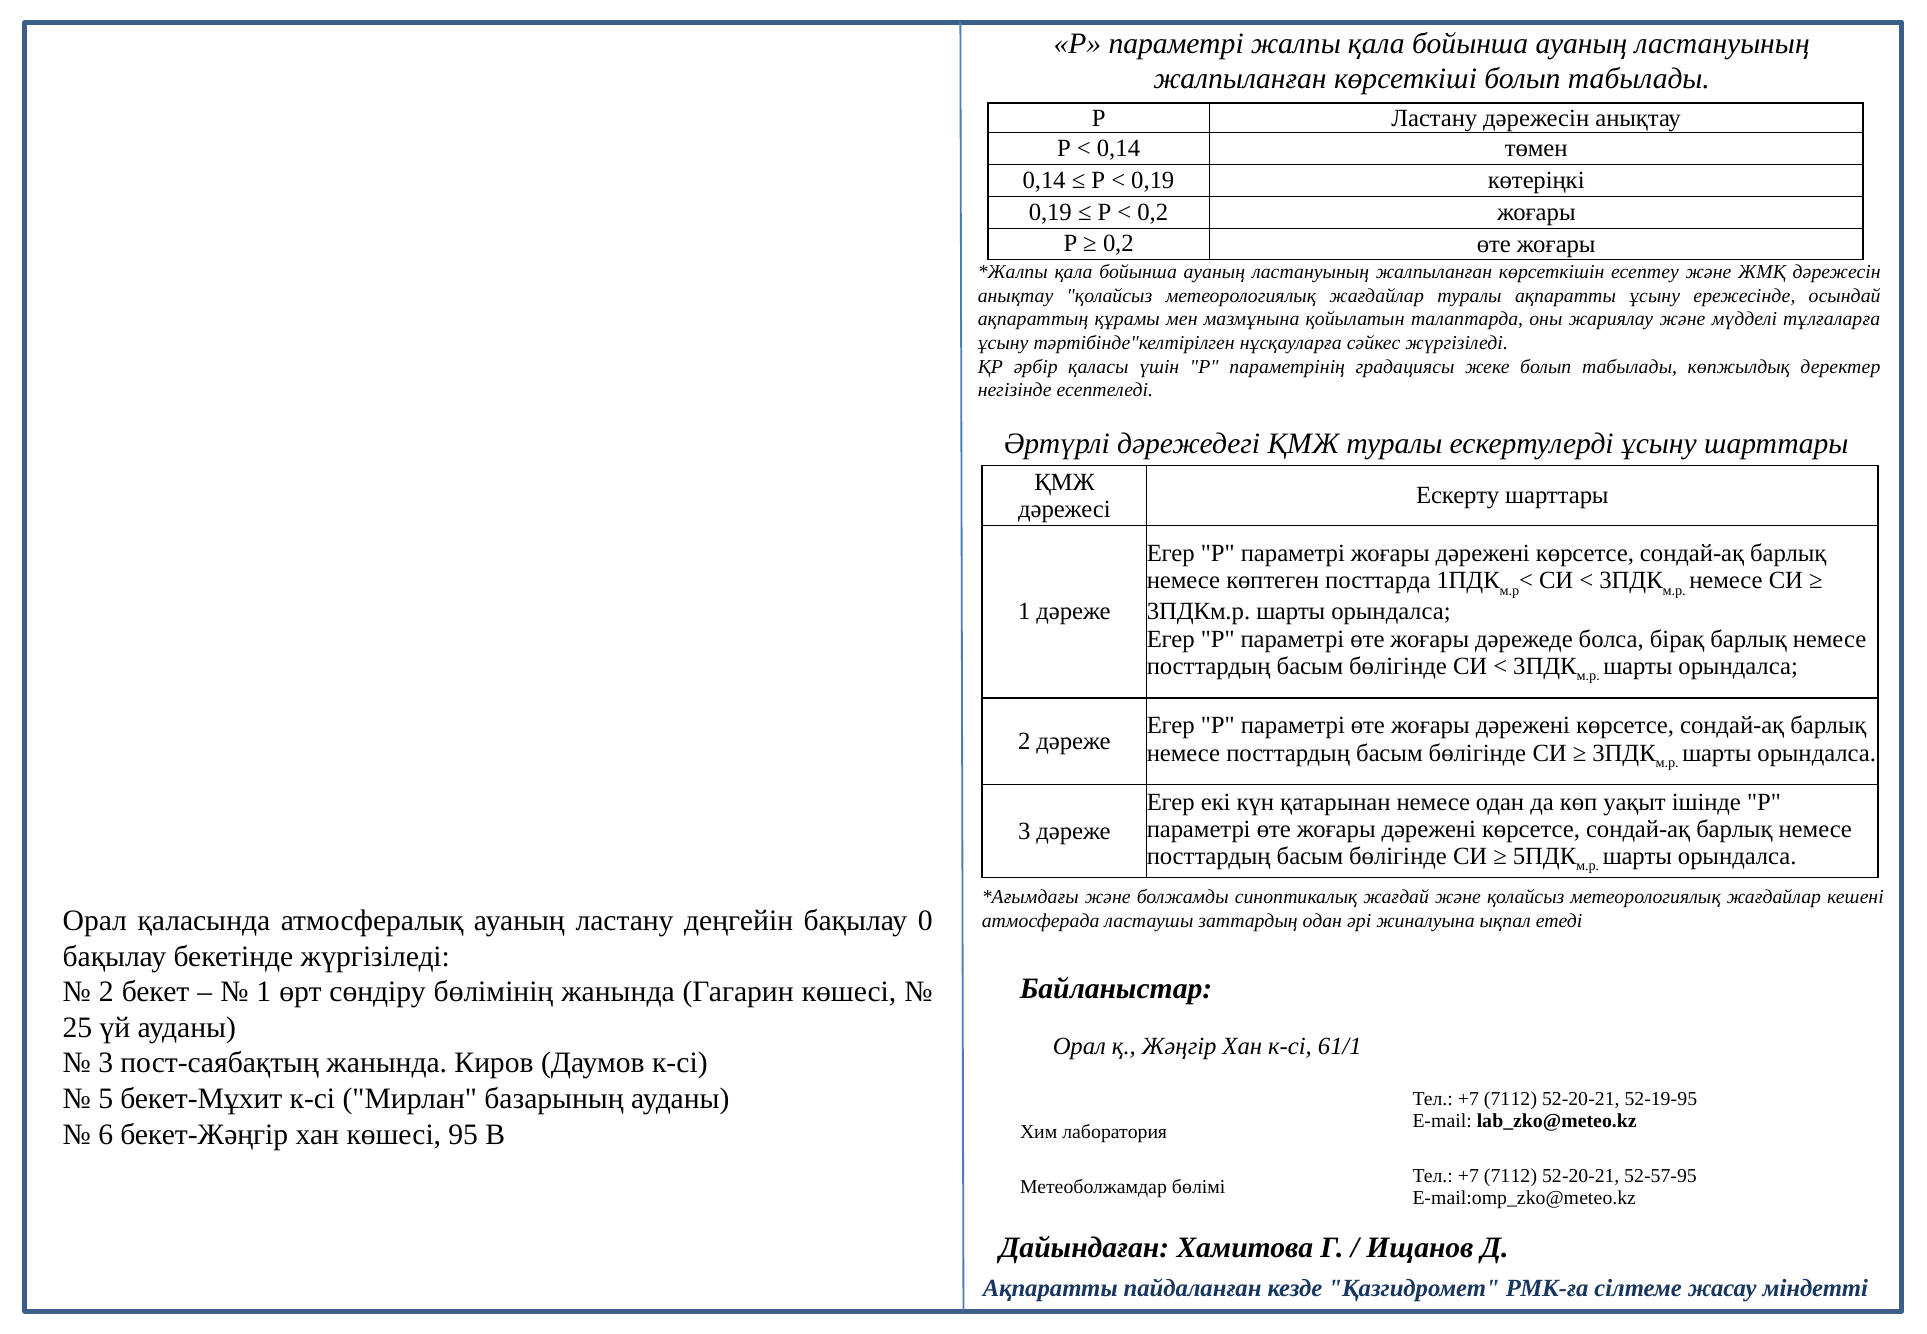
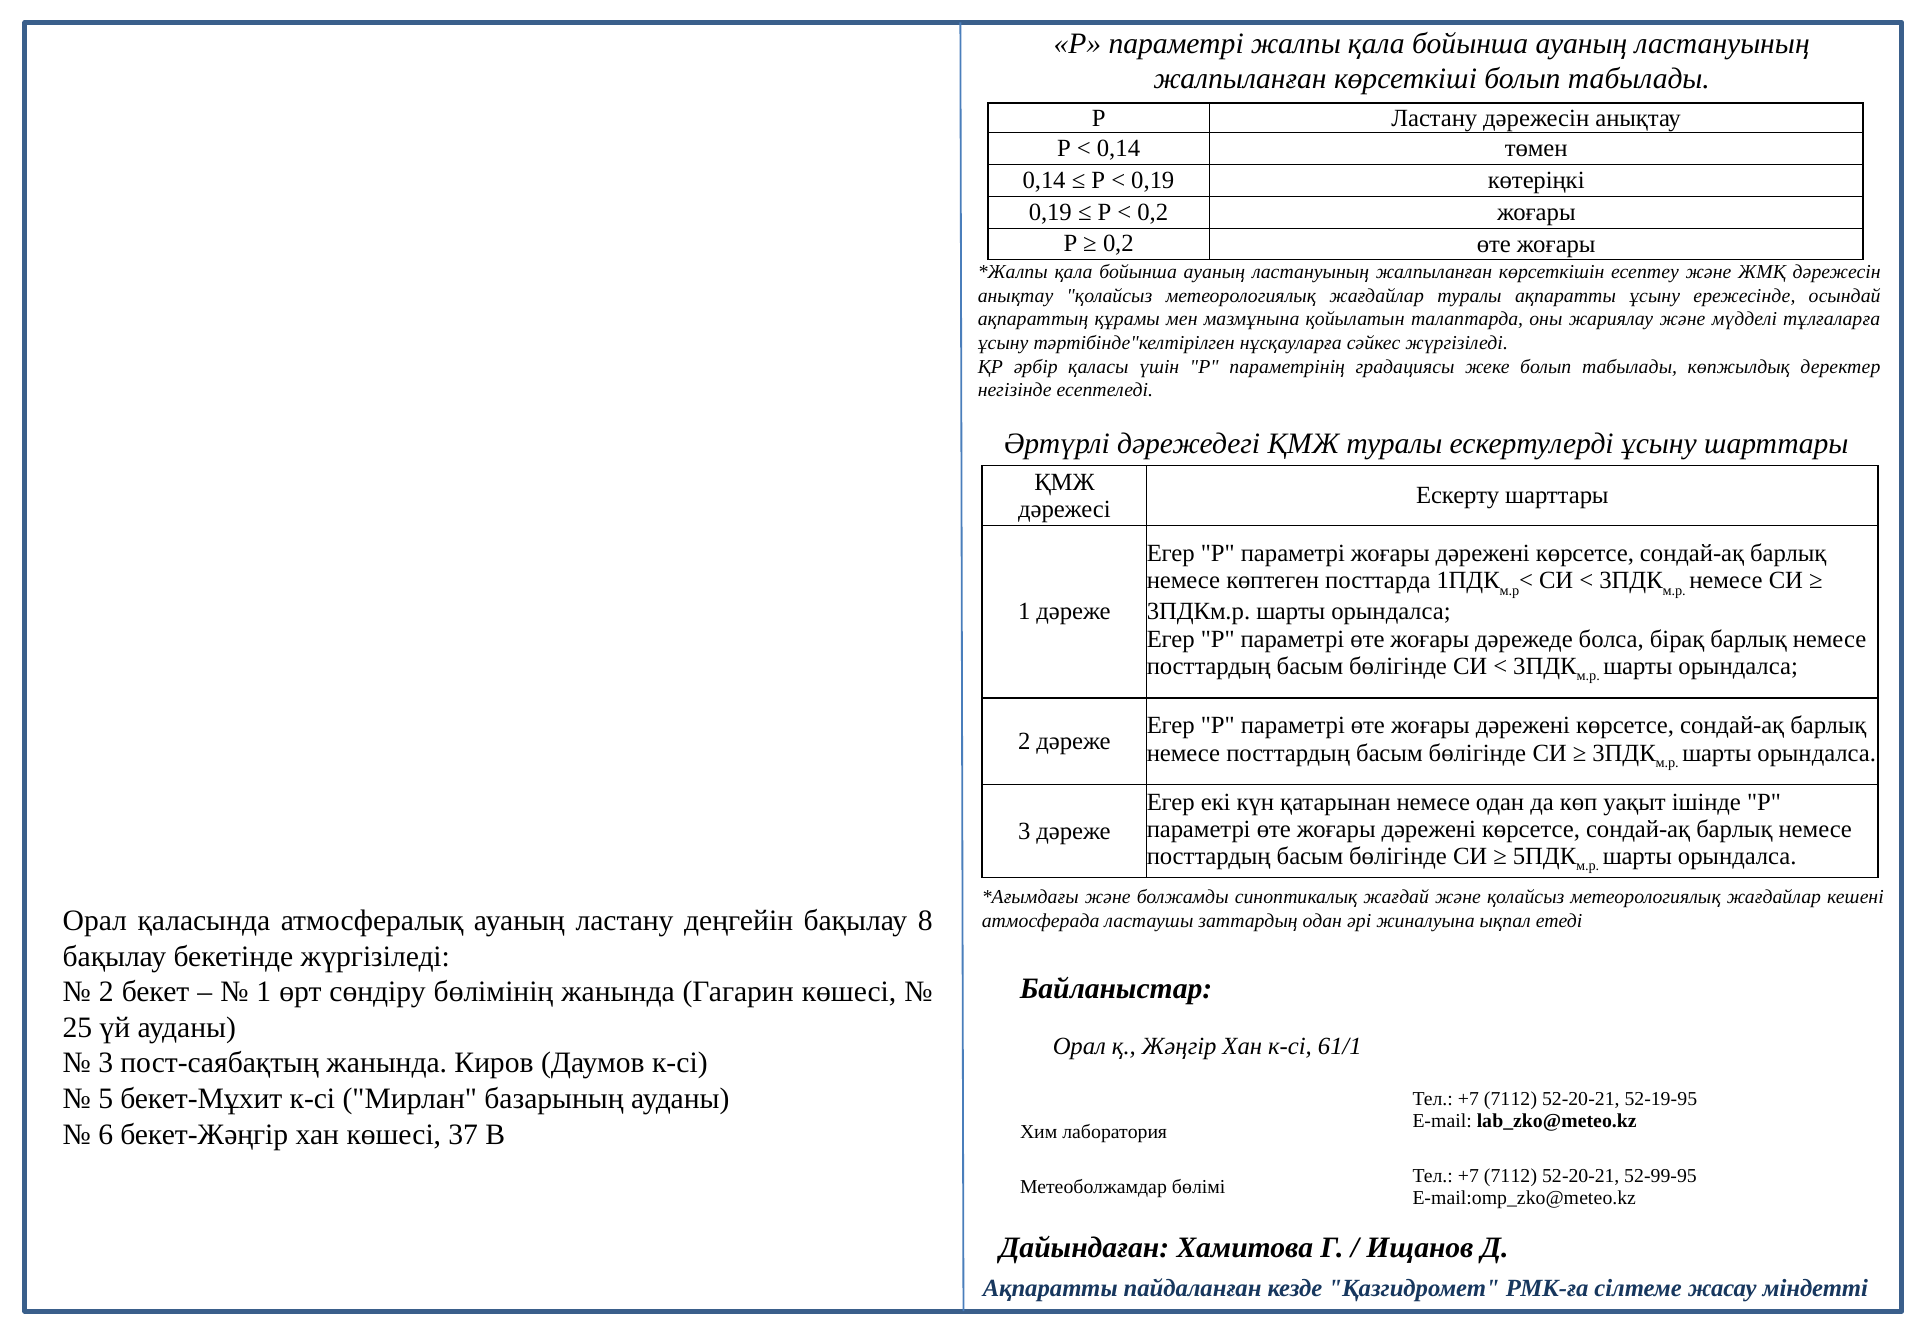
0: 0 -> 8
95: 95 -> 37
52-57-95: 52-57-95 -> 52-99-95
